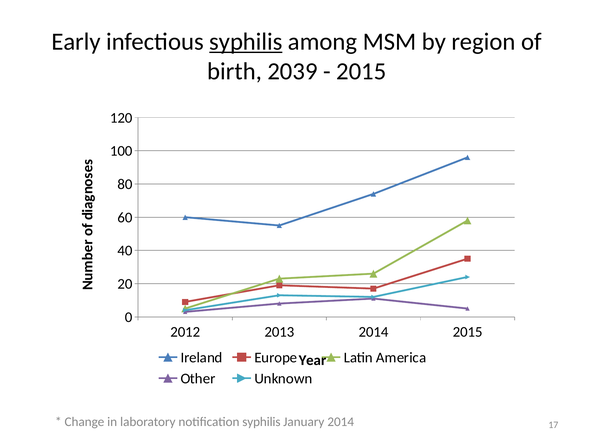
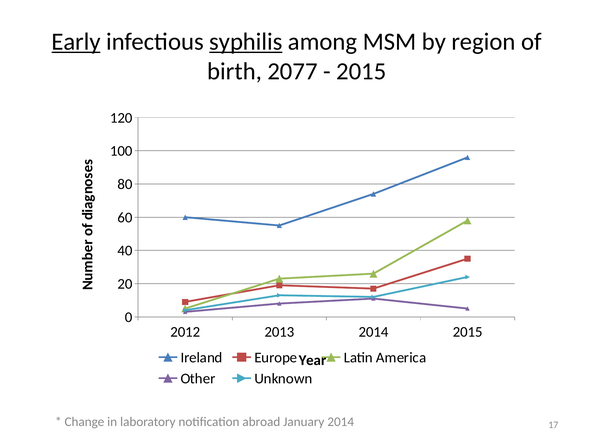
Early underline: none -> present
2039: 2039 -> 2077
notification syphilis: syphilis -> abroad
